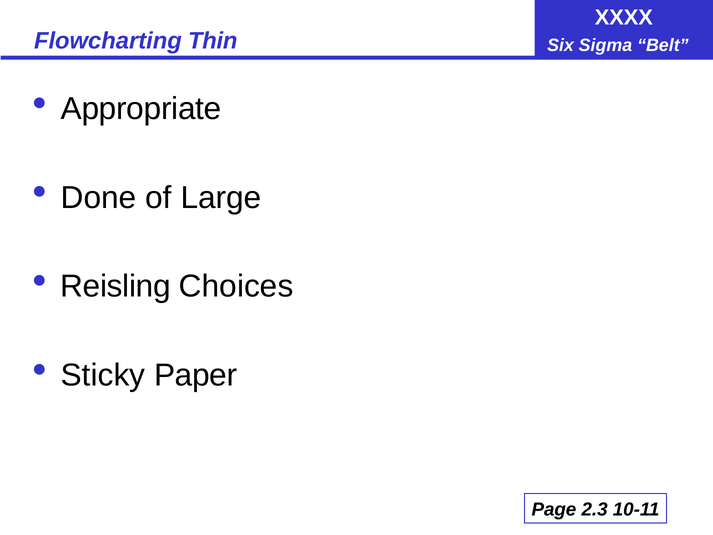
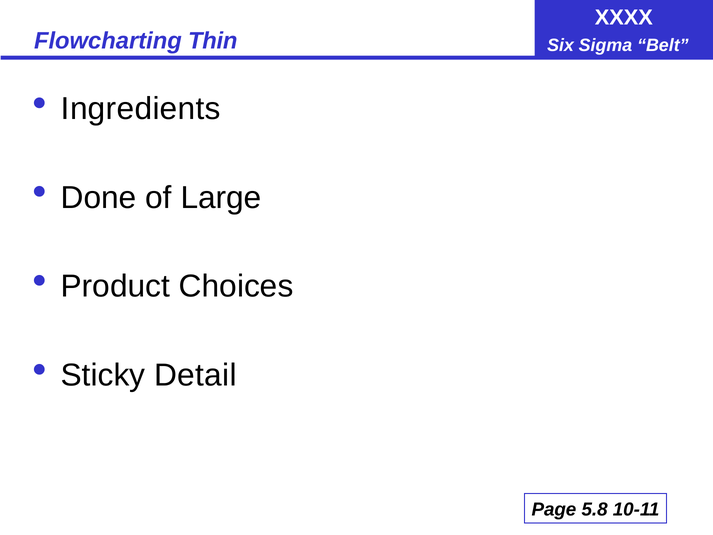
Appropriate: Appropriate -> Ingredients
Reisling: Reisling -> Product
Paper: Paper -> Detail
2.3: 2.3 -> 5.8
